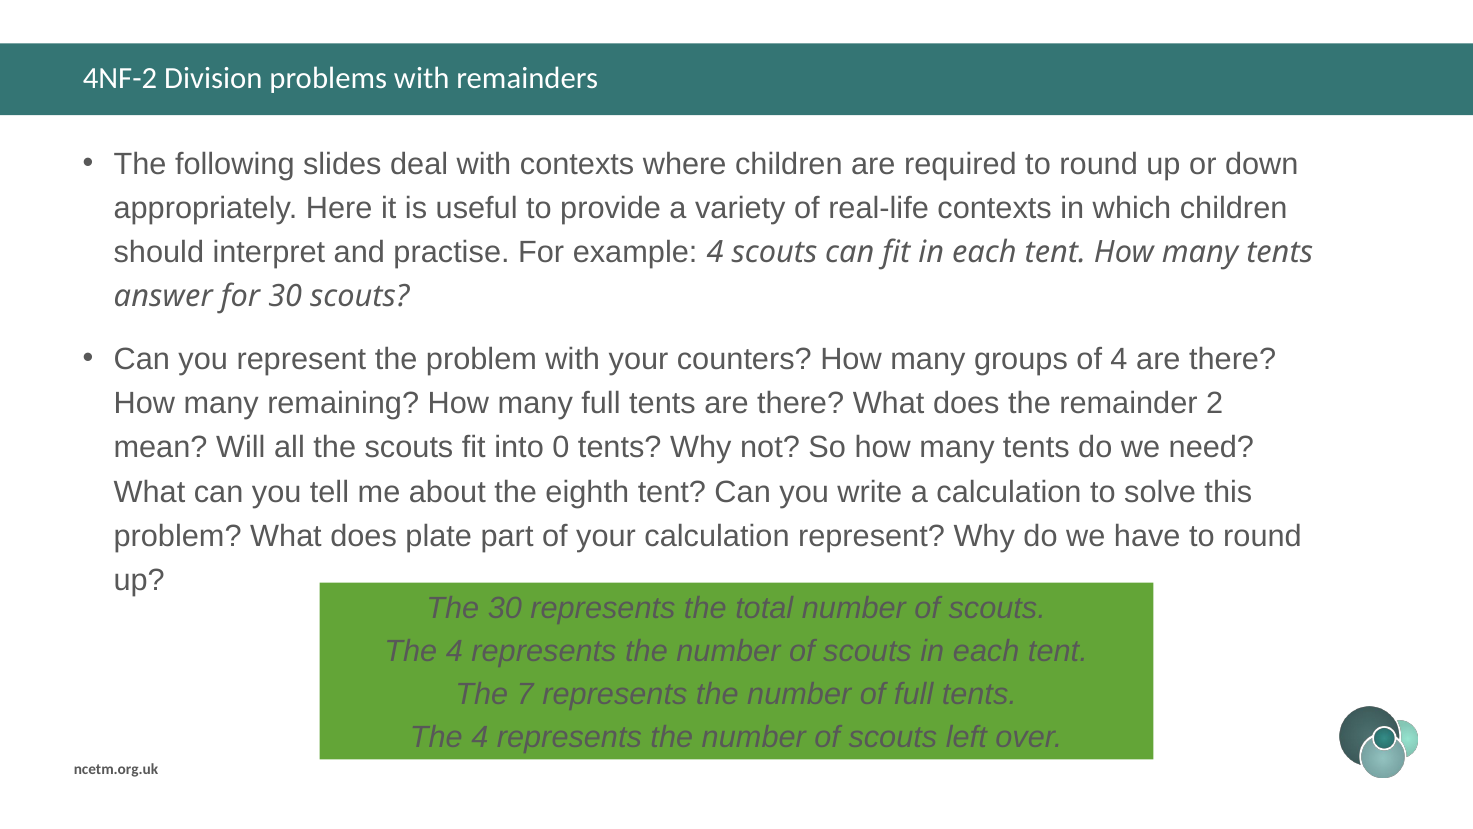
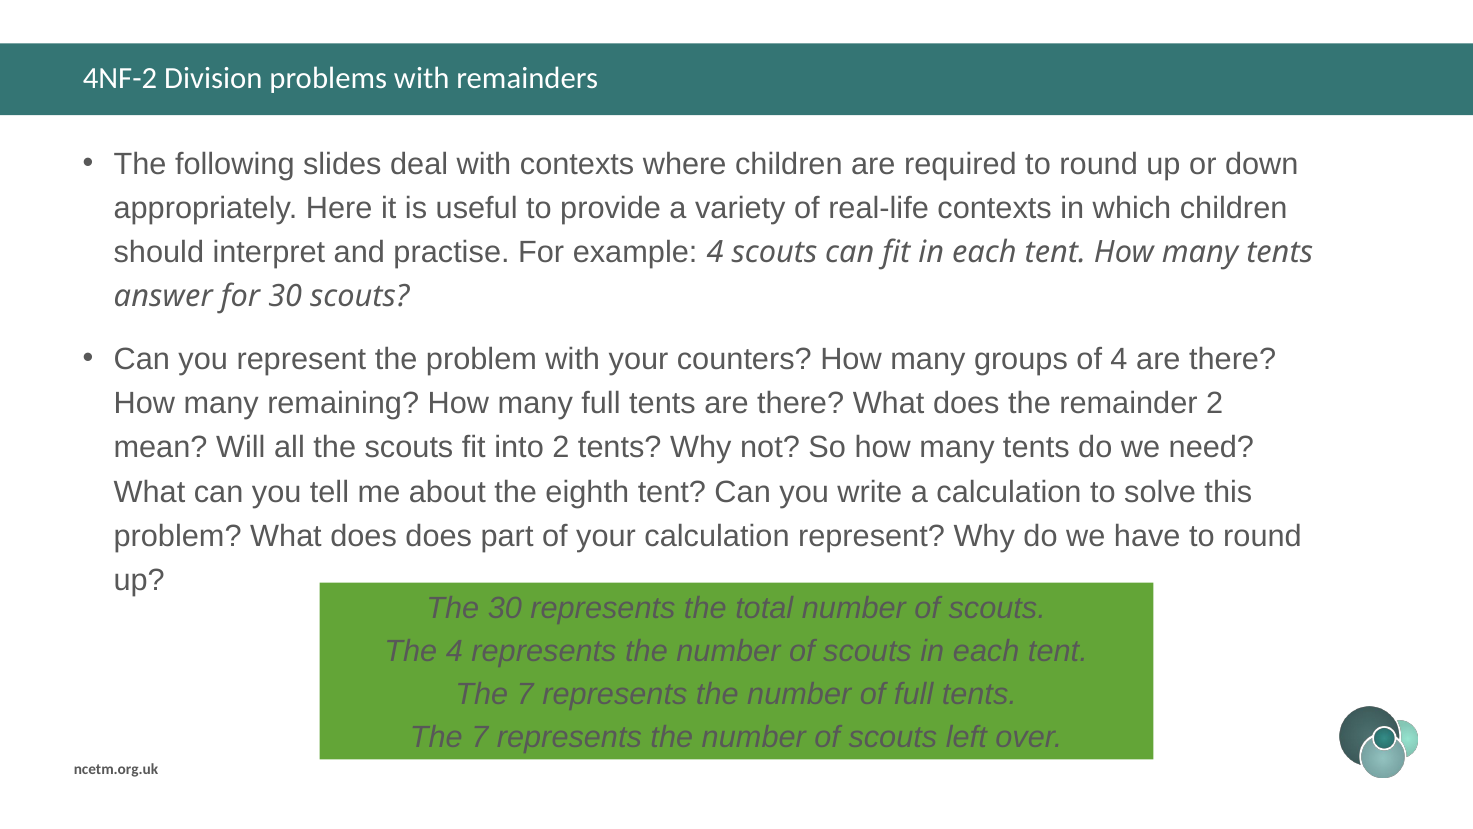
into 0: 0 -> 2
does plate: plate -> does
4 at (480, 737): 4 -> 7
